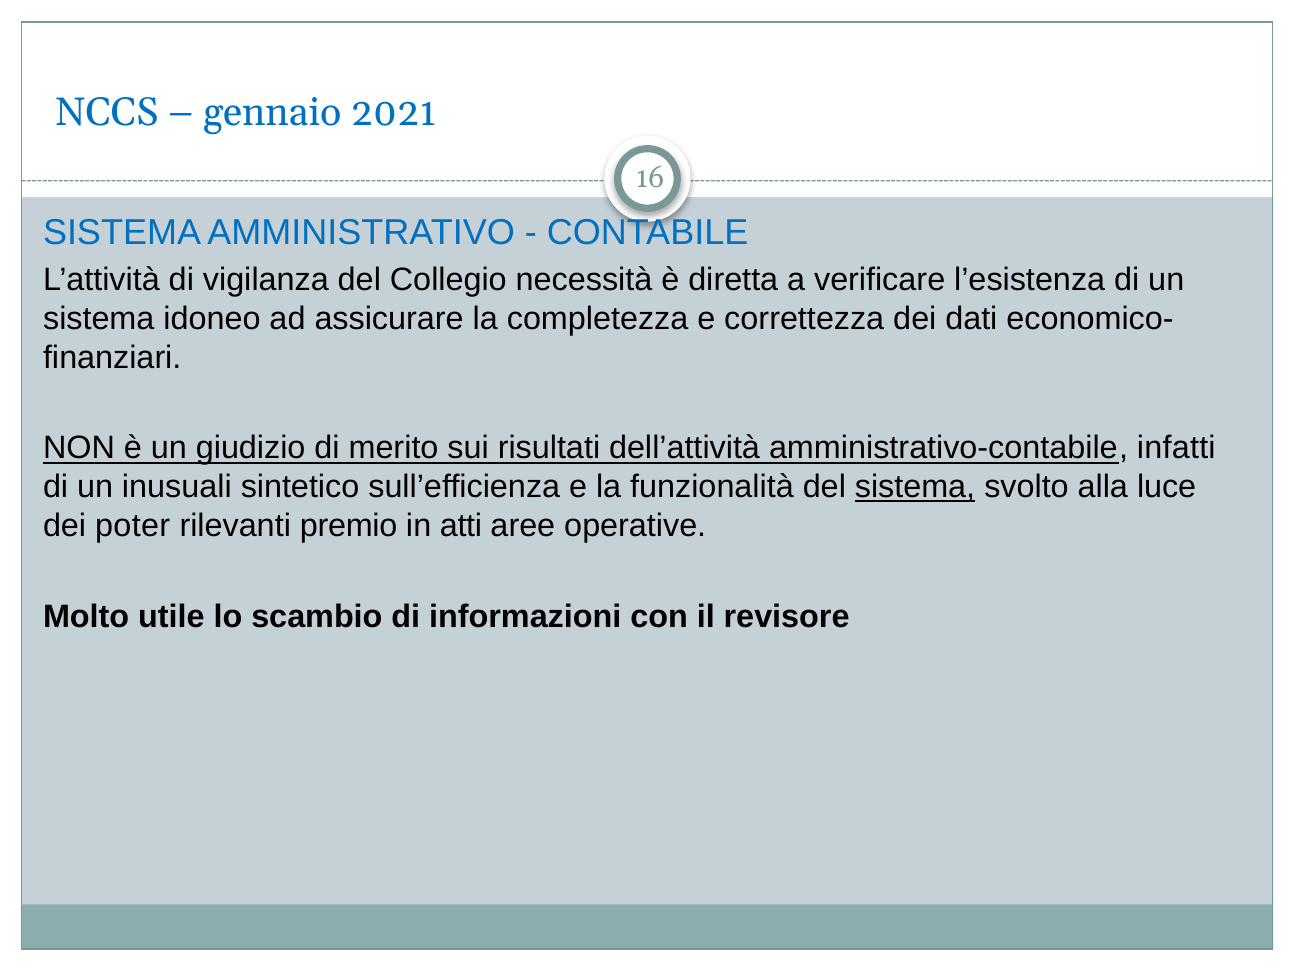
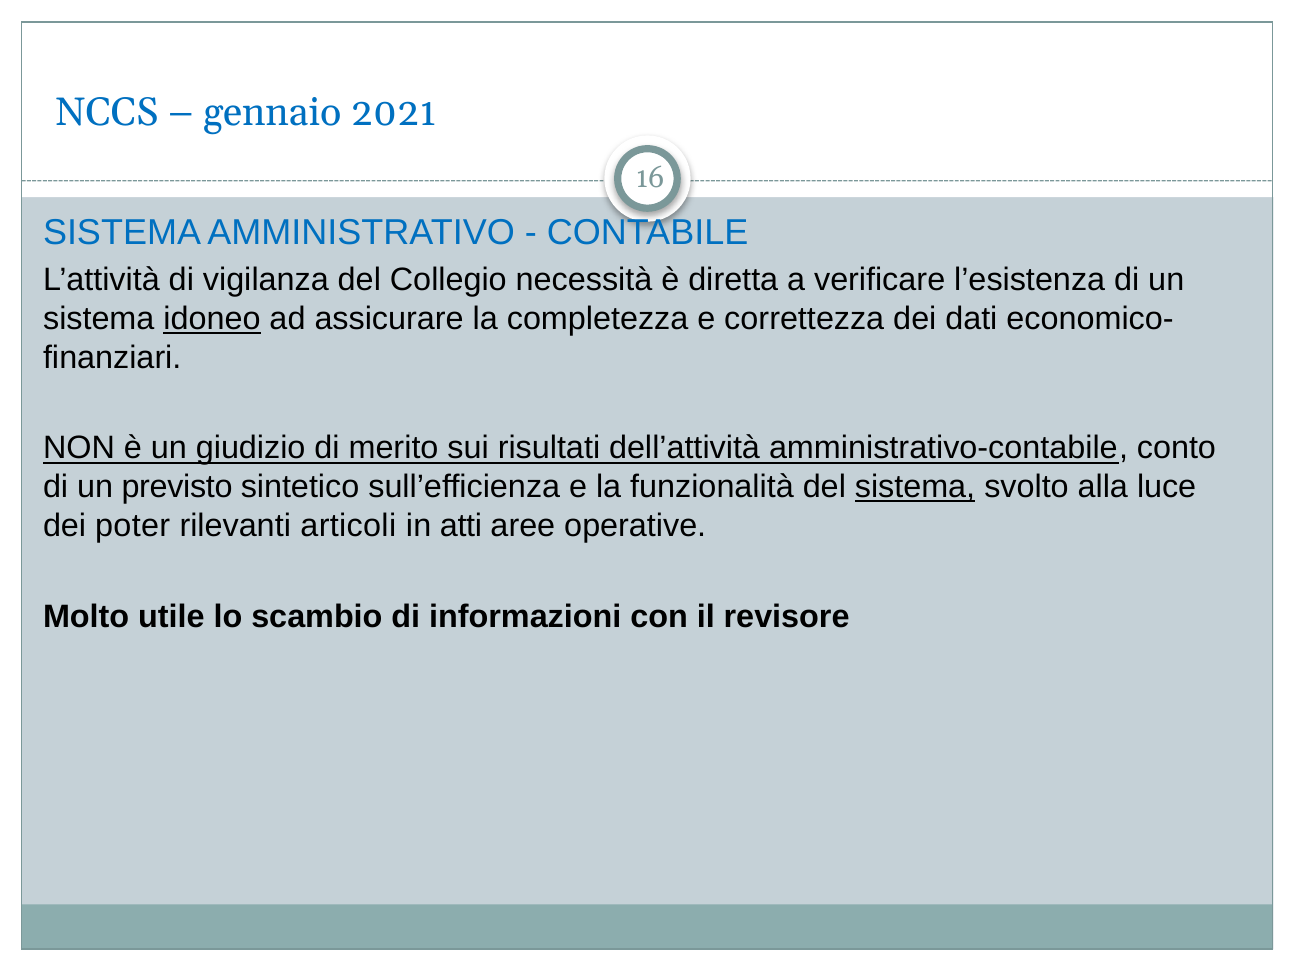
idoneo underline: none -> present
infatti: infatti -> conto
inusuali: inusuali -> previsto
premio: premio -> articoli
